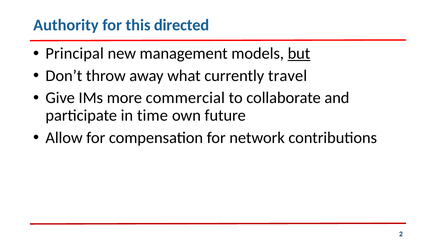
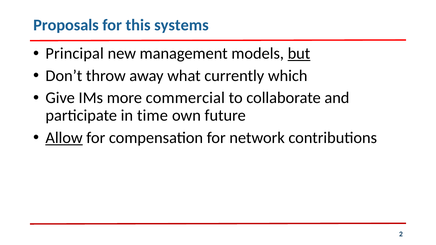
Authority: Authority -> Proposals
directed: directed -> systems
travel: travel -> which
Allow underline: none -> present
